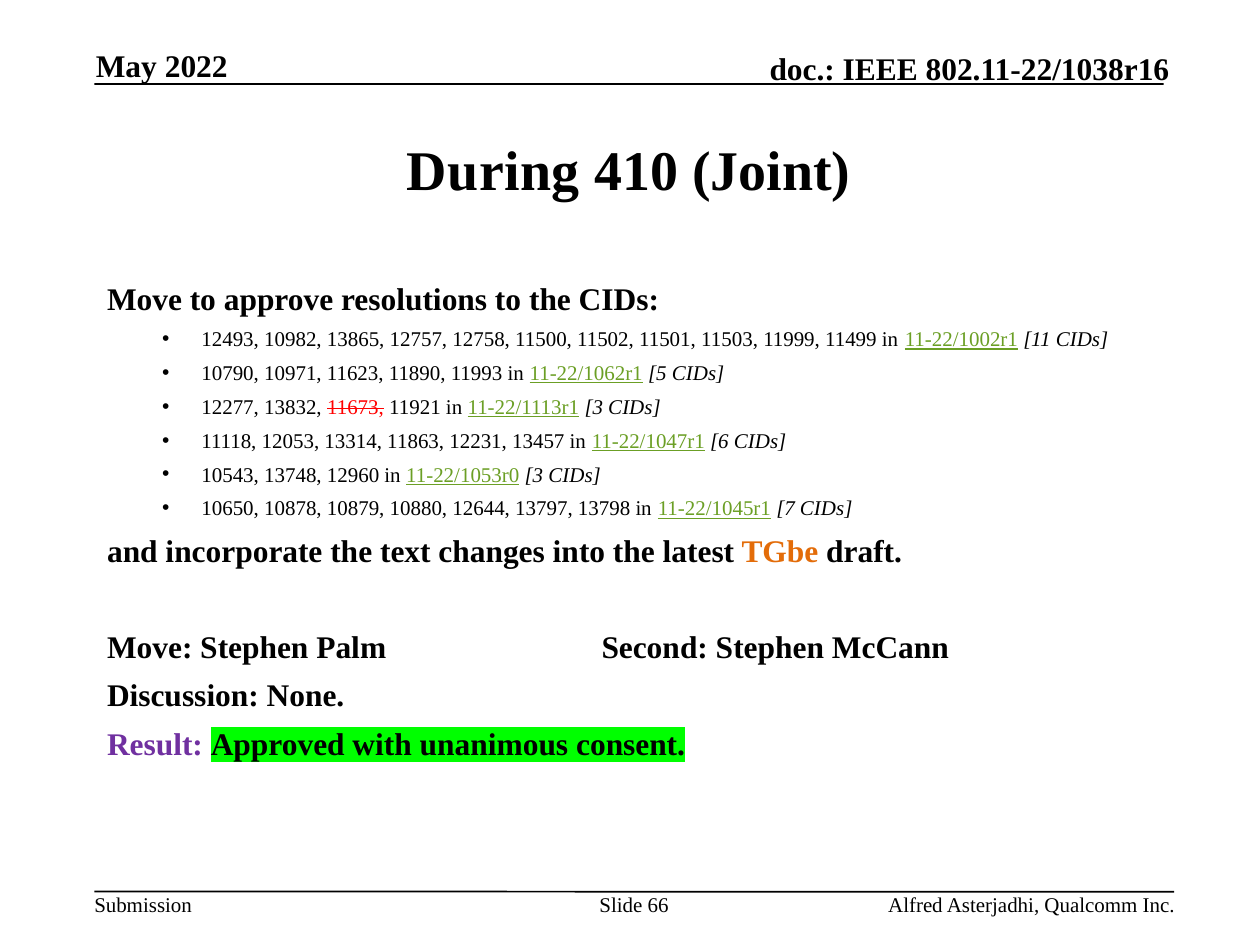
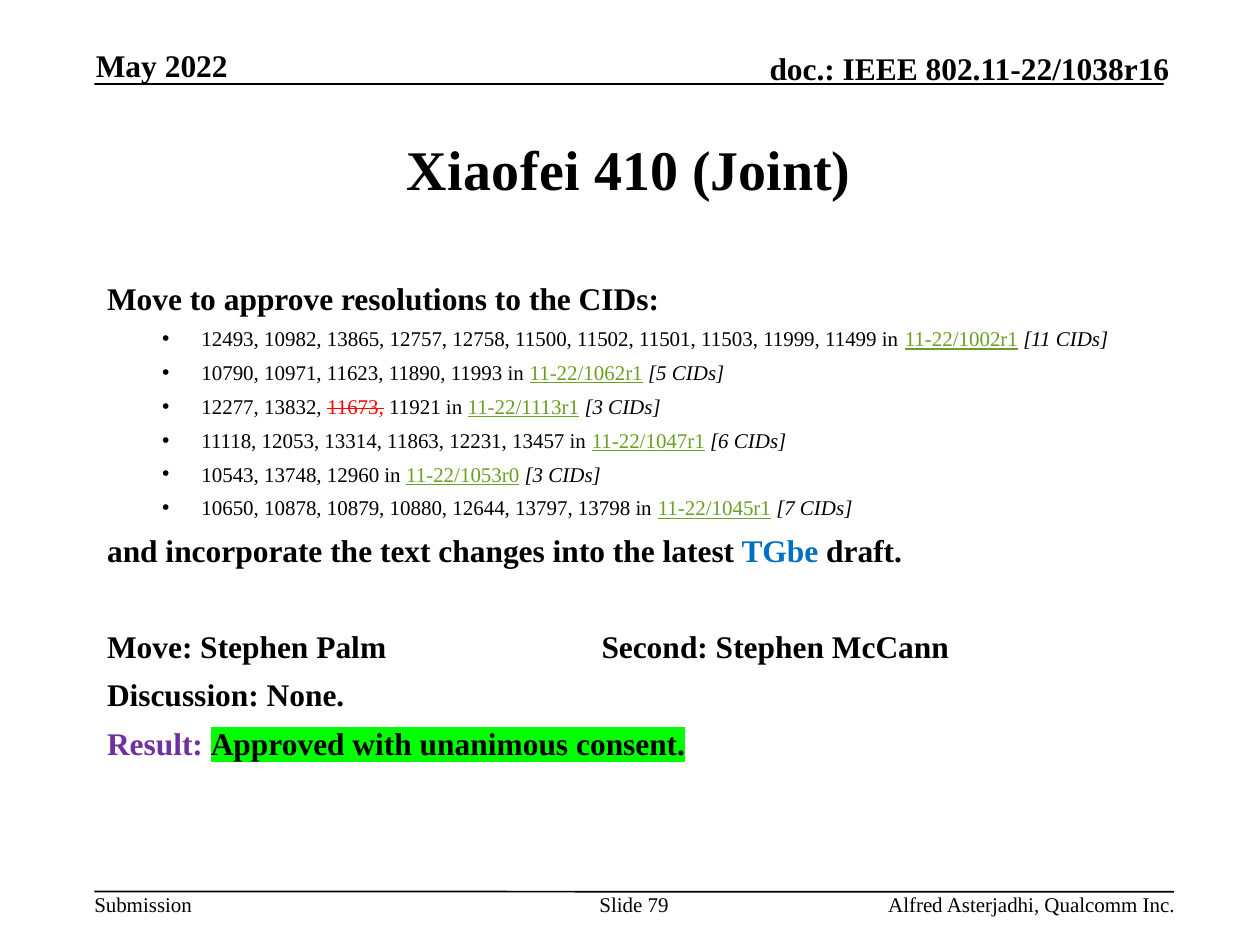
During: During -> Xiaofei
TGbe colour: orange -> blue
66: 66 -> 79
